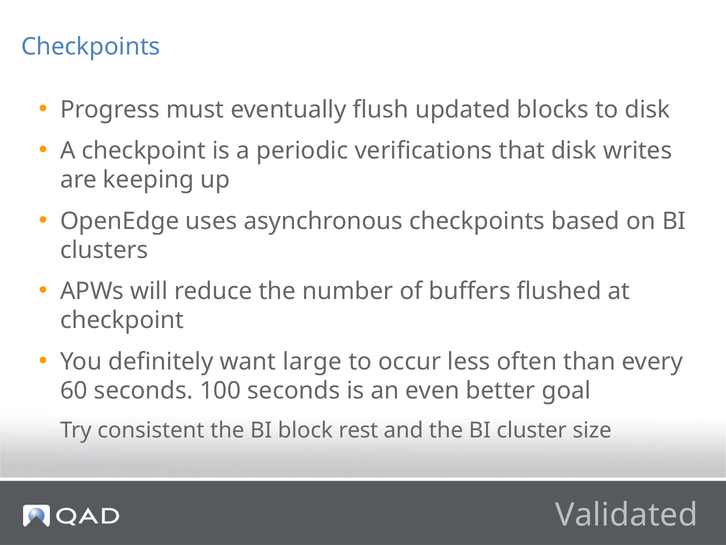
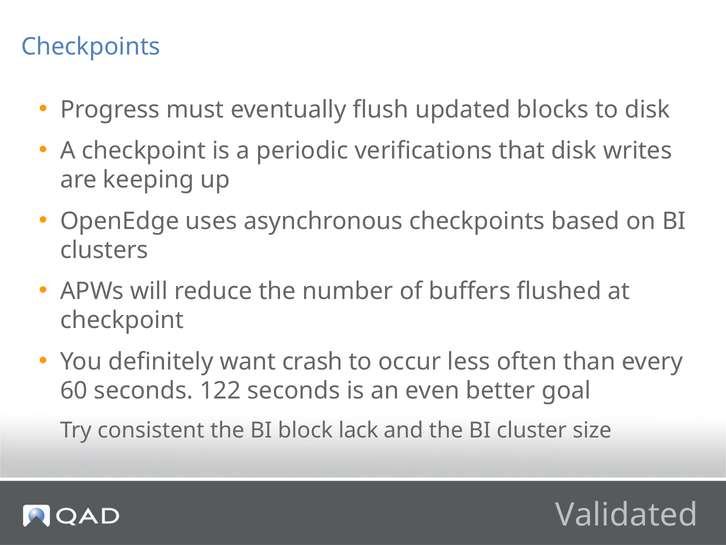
large: large -> crash
100: 100 -> 122
rest: rest -> lack
